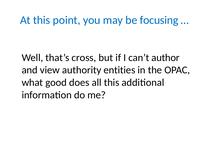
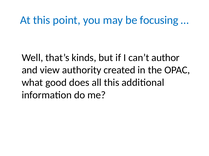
cross: cross -> kinds
entities: entities -> created
